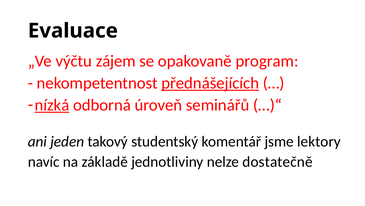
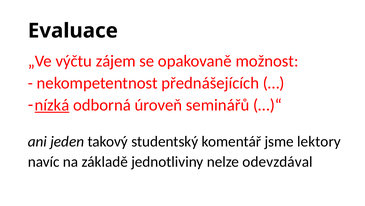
program: program -> možnost
přednášejících underline: present -> none
dostatečně: dostatečně -> odevzdával
